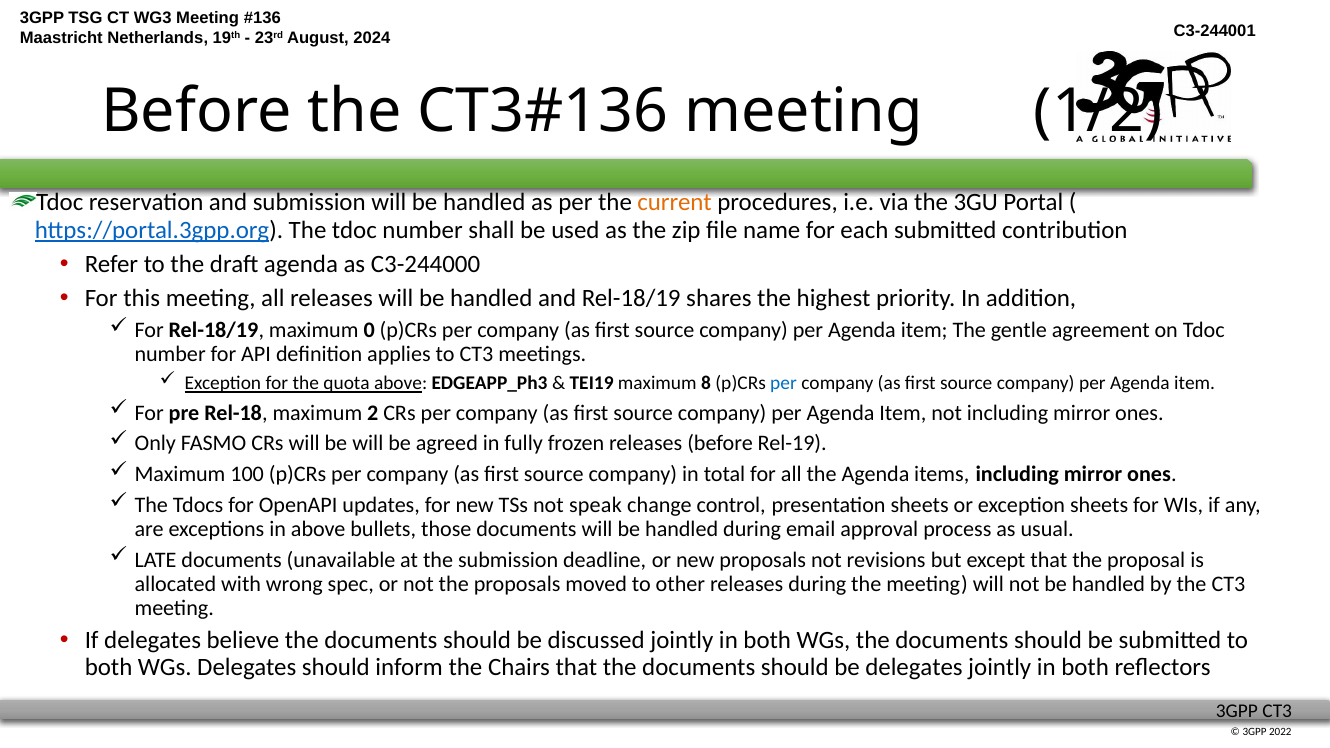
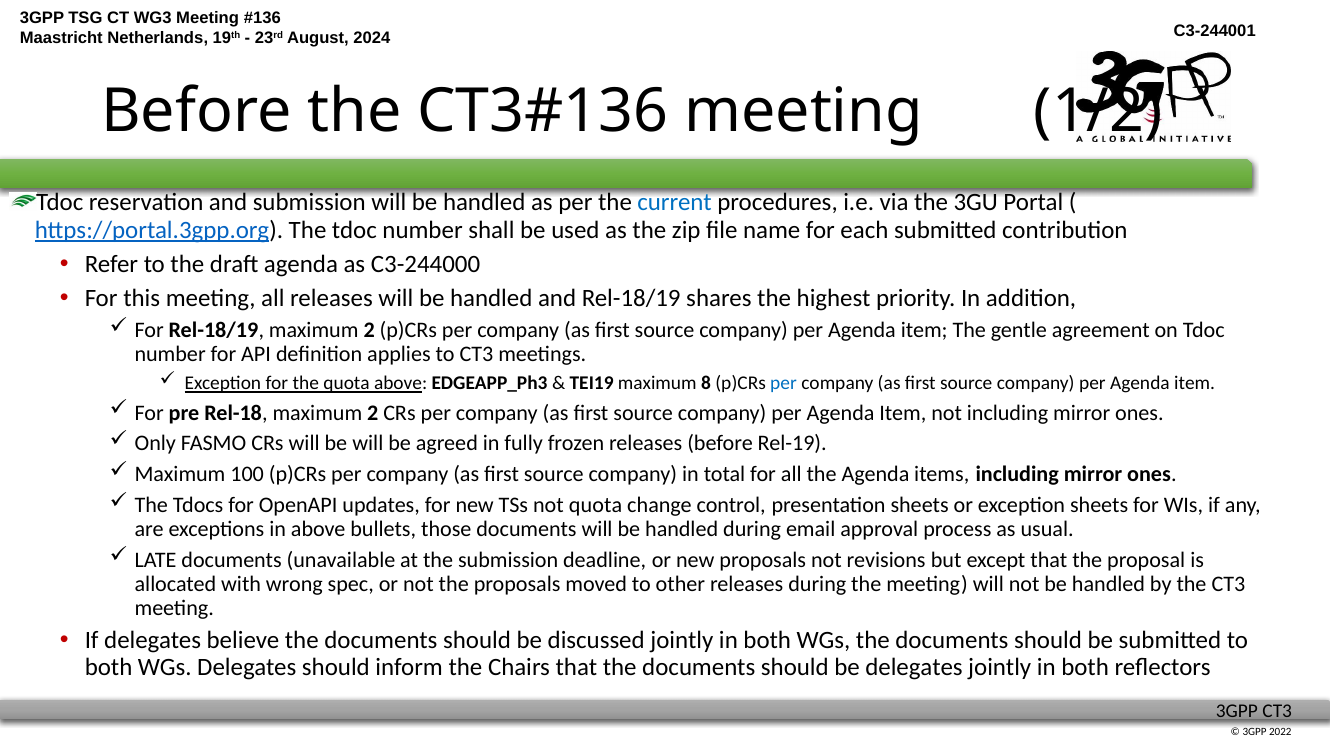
current colour: orange -> blue
Rel-18/19 maximum 0: 0 -> 2
not speak: speak -> quota
